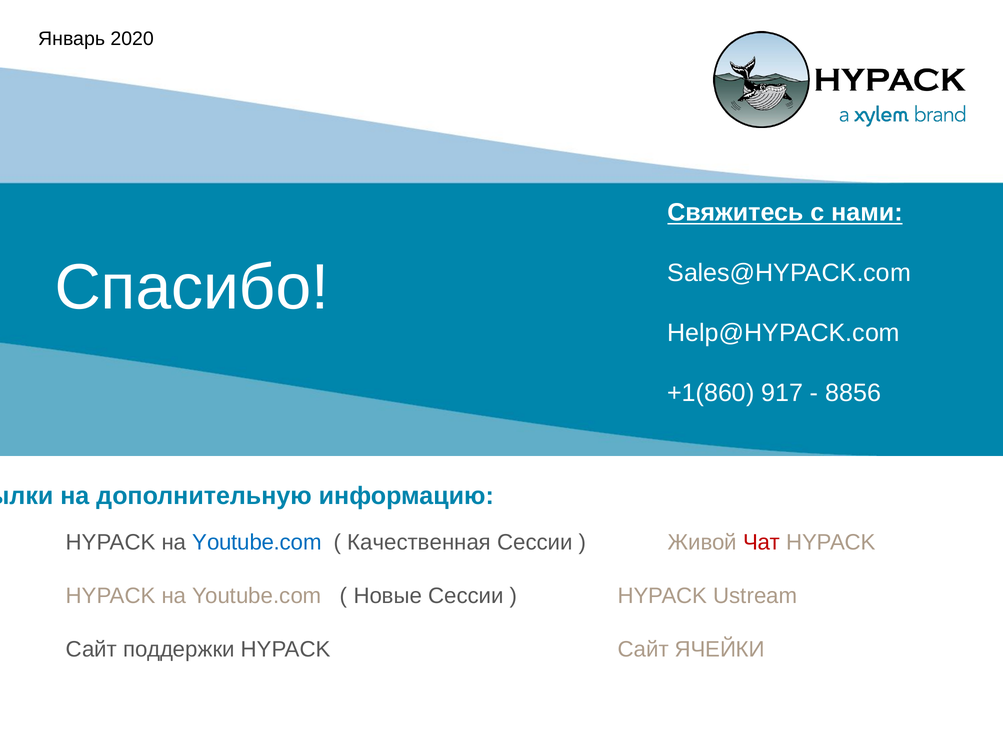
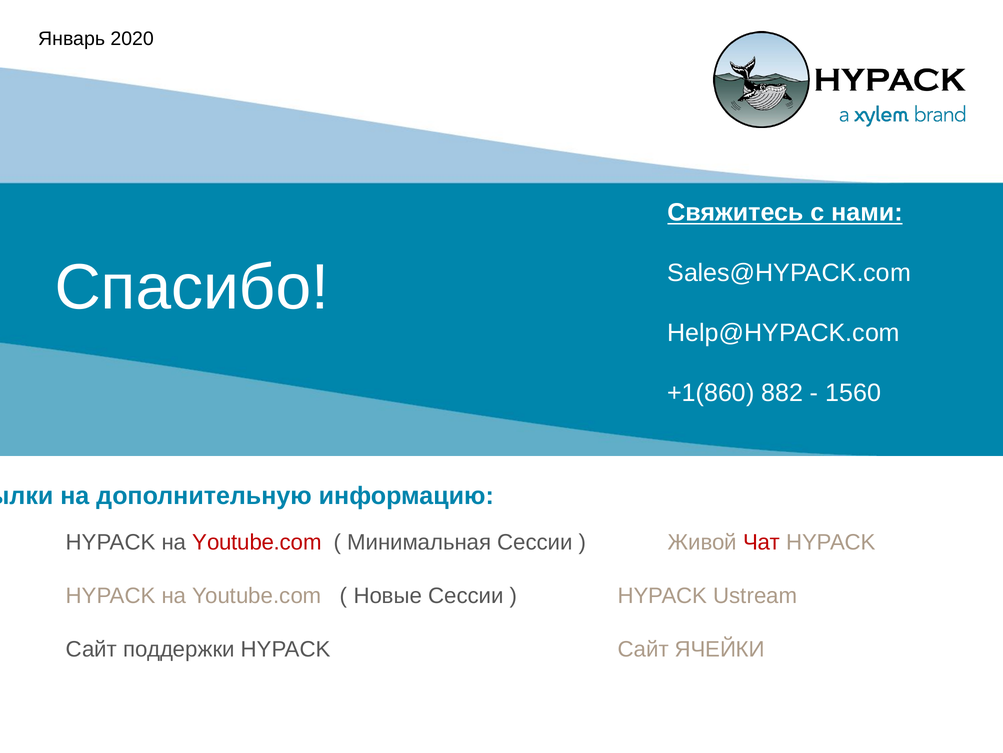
917: 917 -> 882
8856: 8856 -> 1560
Youtube.com at (257, 542) colour: blue -> red
Качественная: Качественная -> Минимальная
